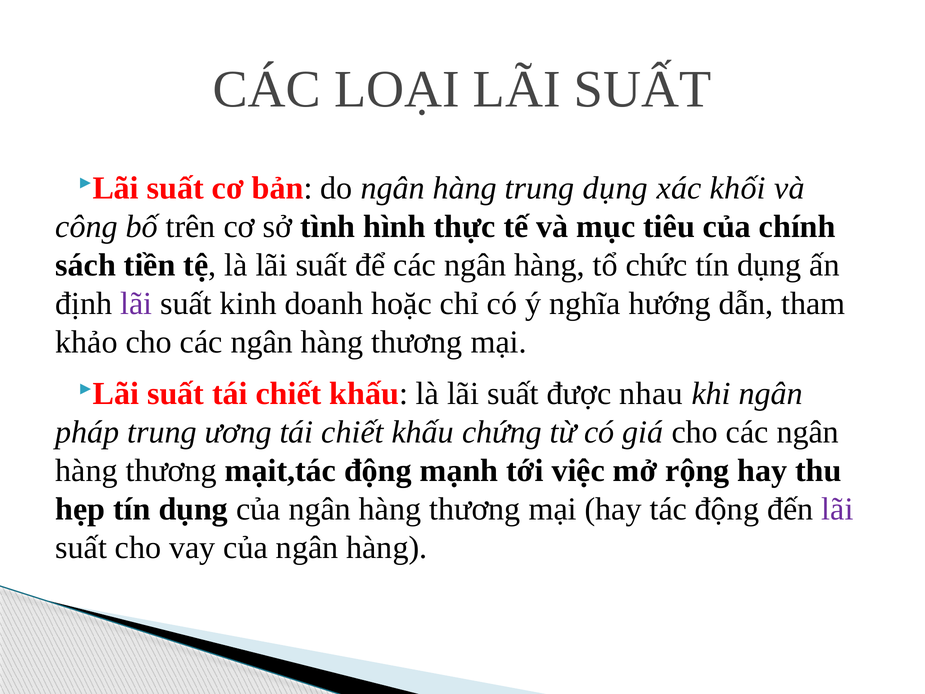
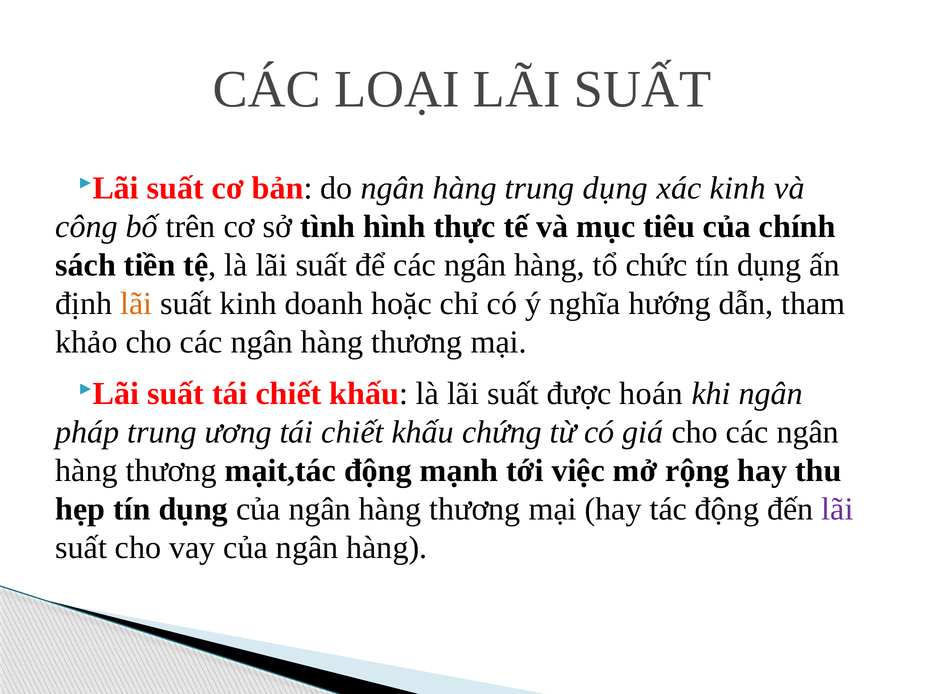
xác khối: khối -> kinh
lãi at (136, 304) colour: purple -> orange
nhau: nhau -> hoán
